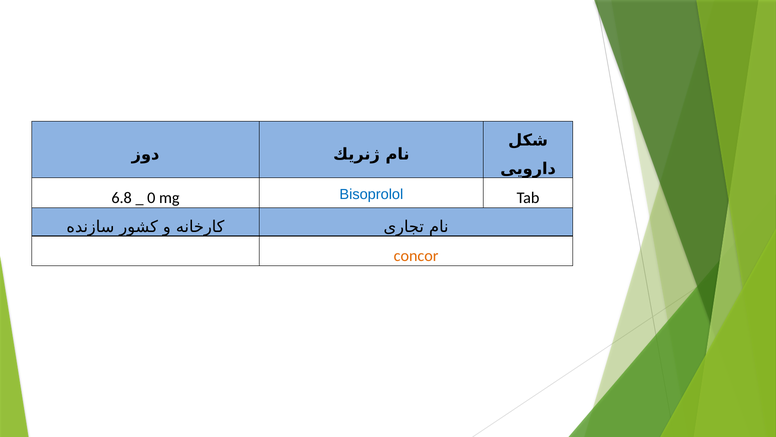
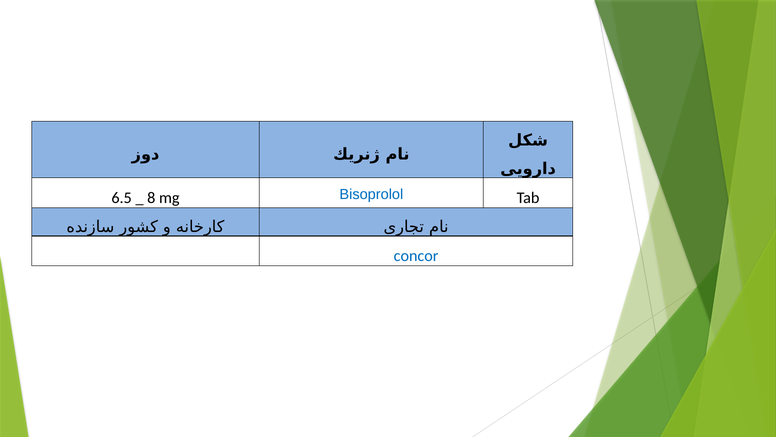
6.8: 6.8 -> 6.5
0: 0 -> 8
concor colour: orange -> blue
